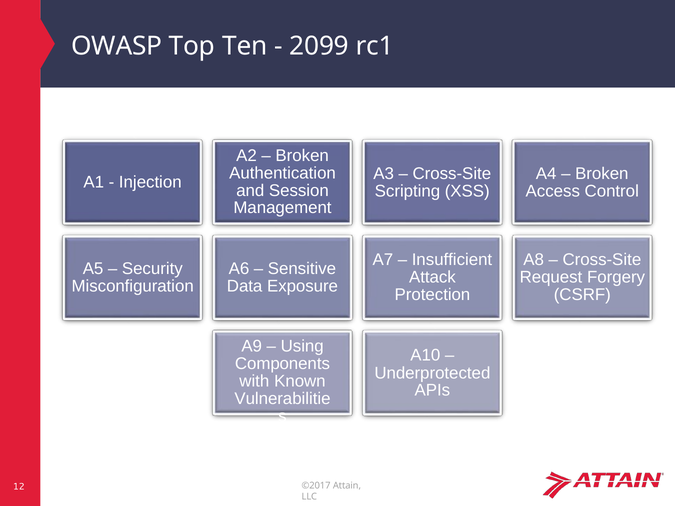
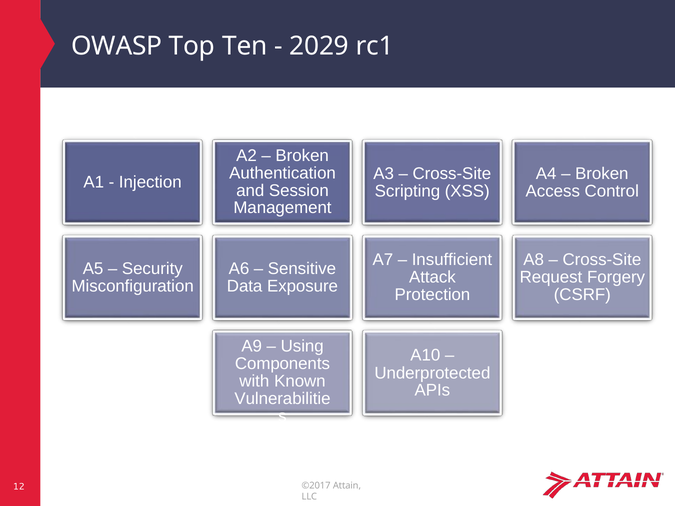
2099: 2099 -> 2029
